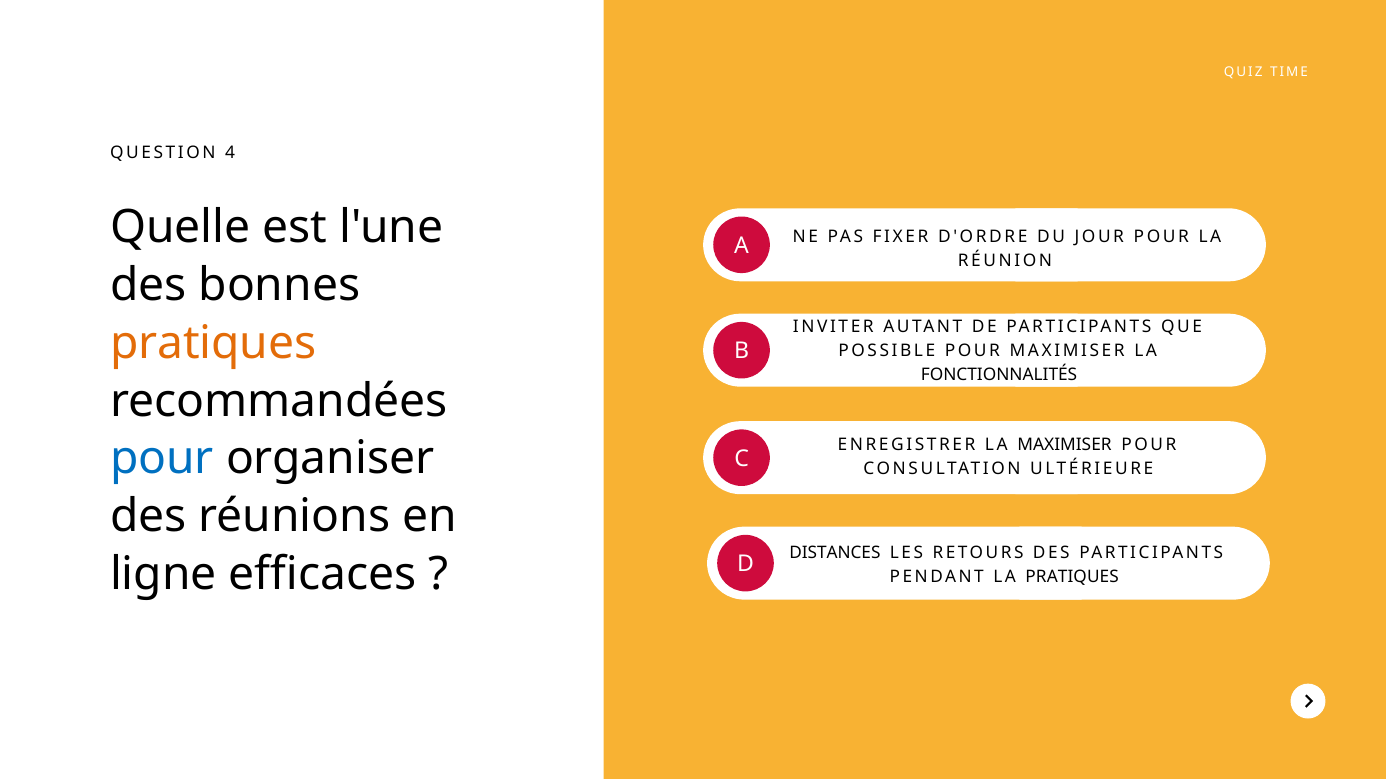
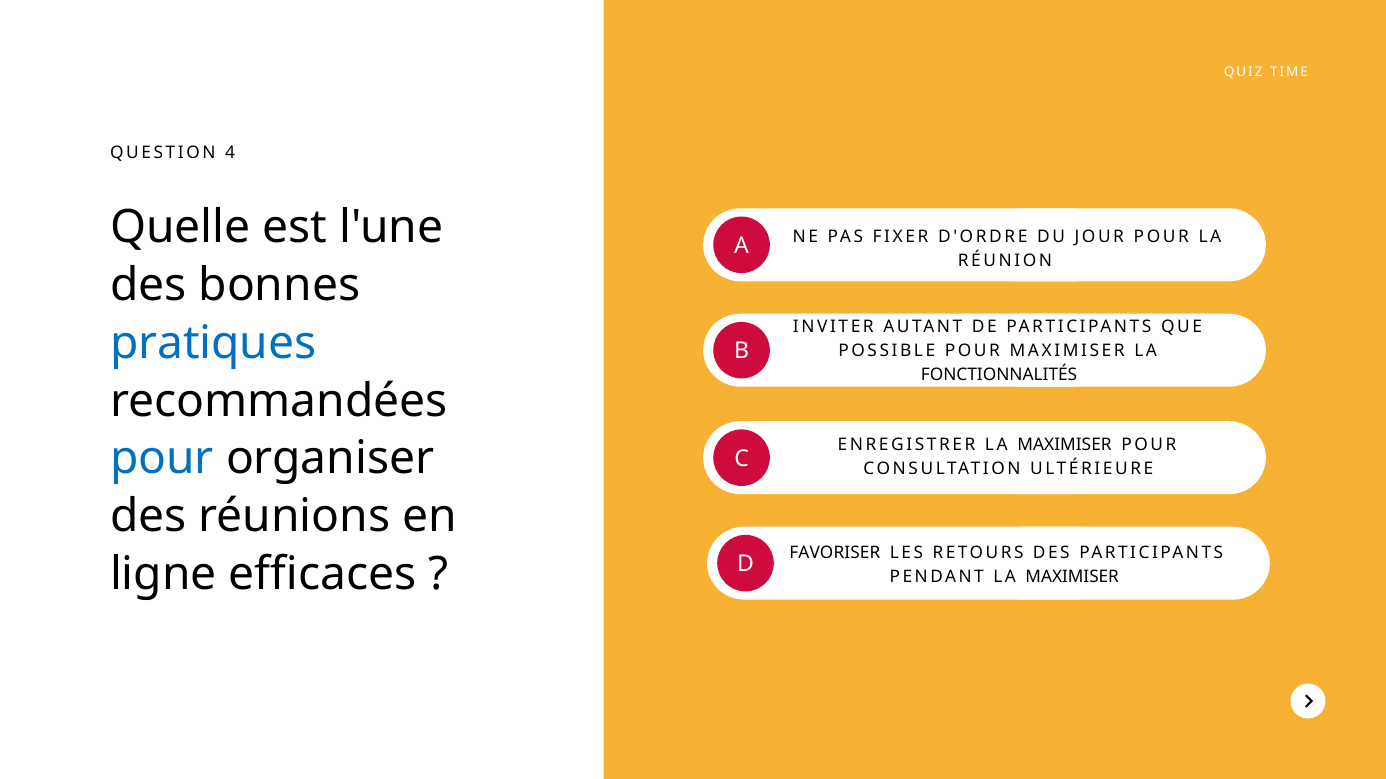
pratiques at (213, 343) colour: orange -> blue
DISTANCES: DISTANCES -> FAVORISER
PENDANT LA PRATIQUES: PRATIQUES -> MAXIMISER
